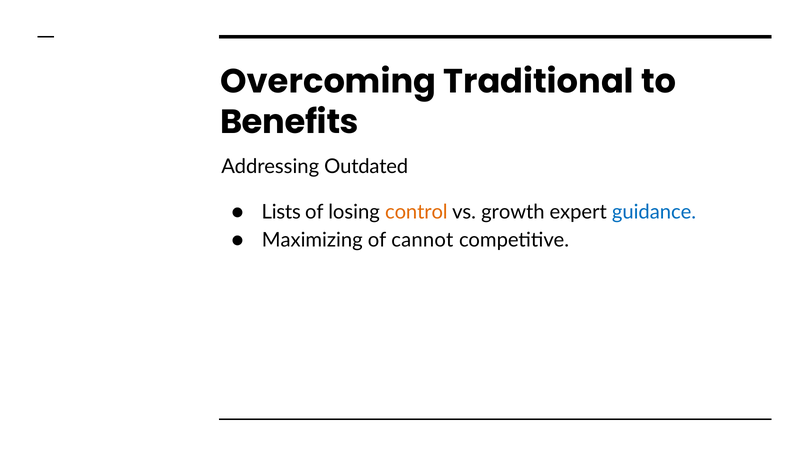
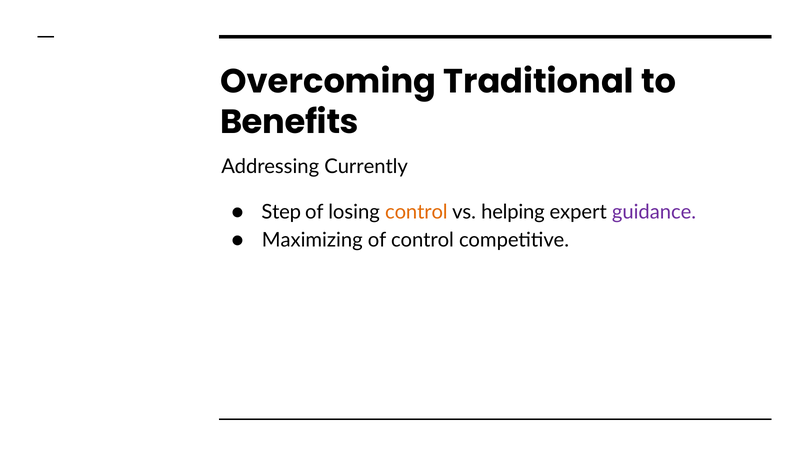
Outdated: Outdated -> Currently
Lists: Lists -> Step
growth: growth -> helping
guidance colour: blue -> purple
of cannot: cannot -> control
